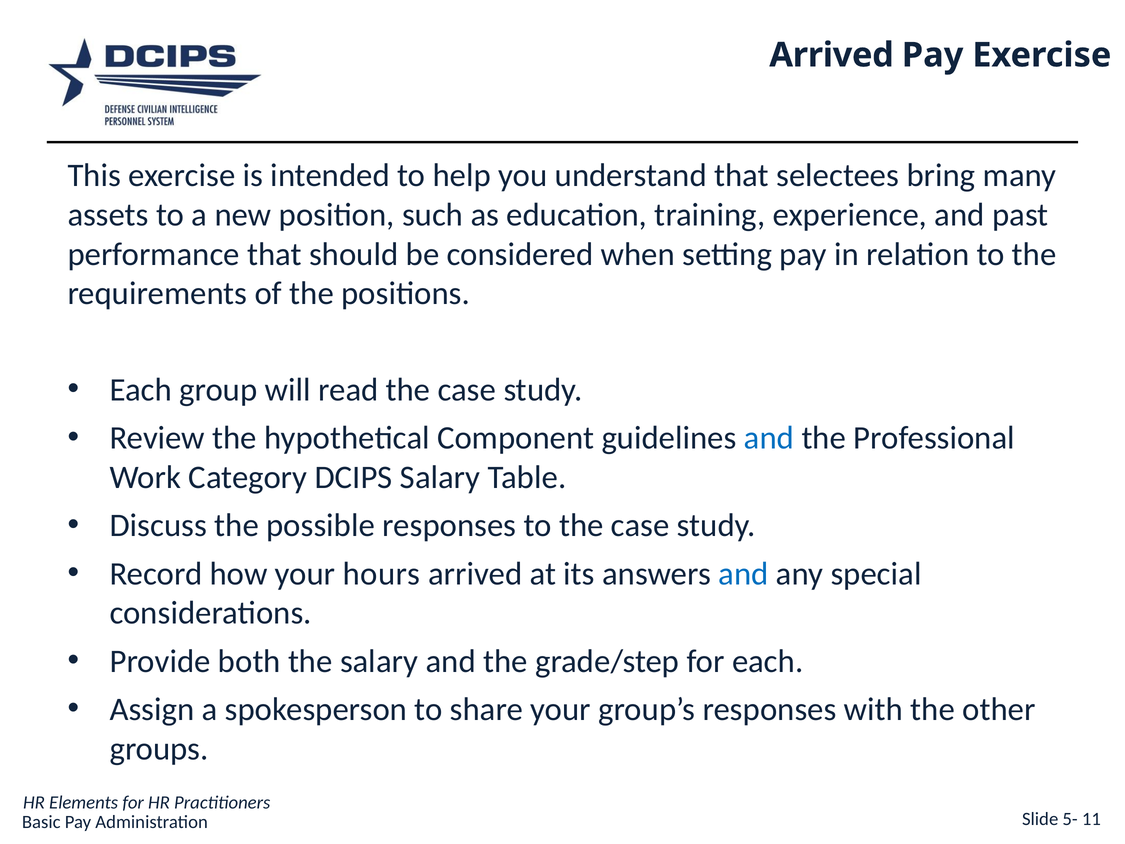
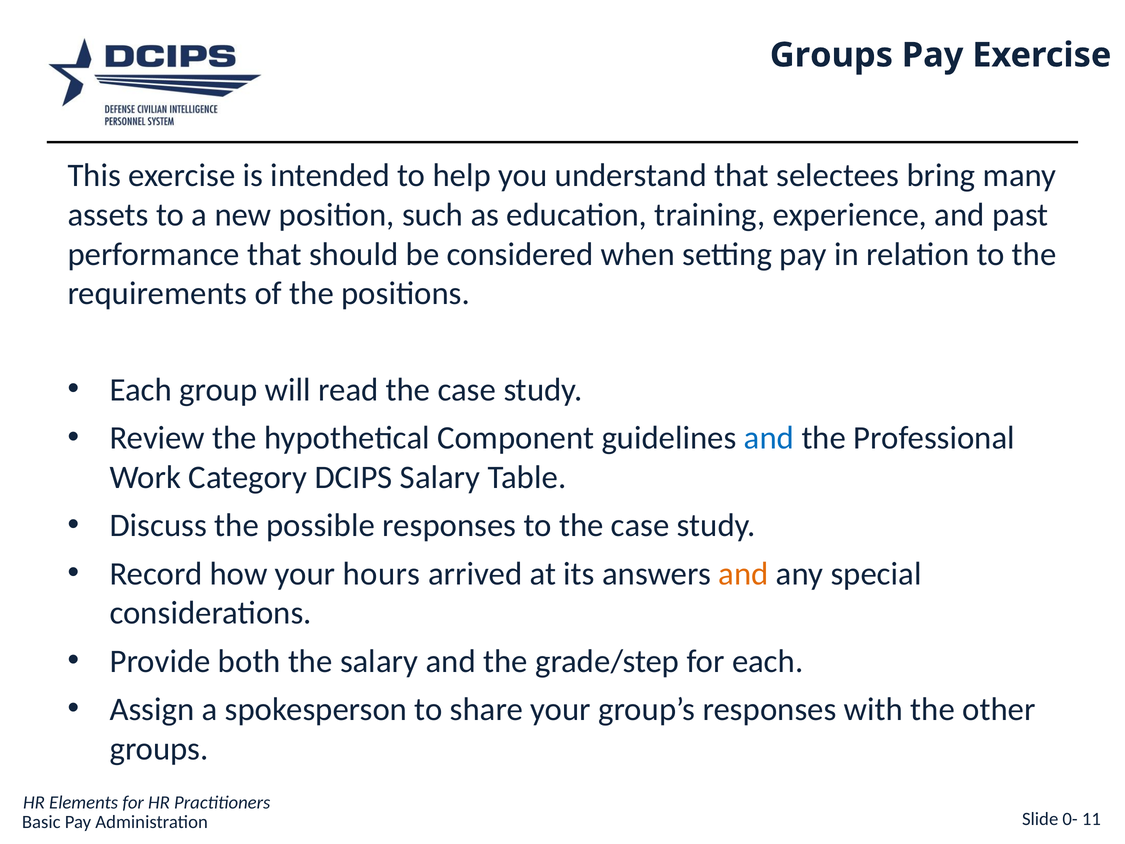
Arrived at (832, 55): Arrived -> Groups
and at (743, 574) colour: blue -> orange
5-: 5- -> 0-
